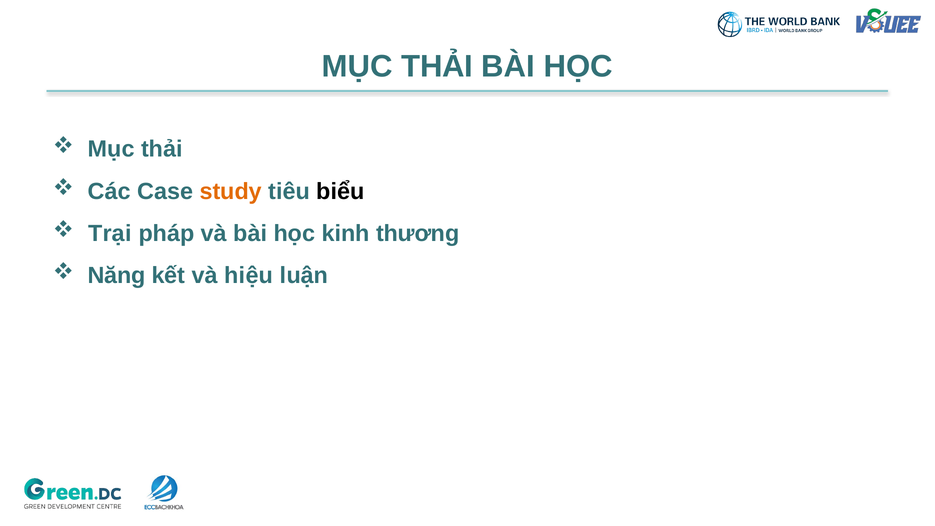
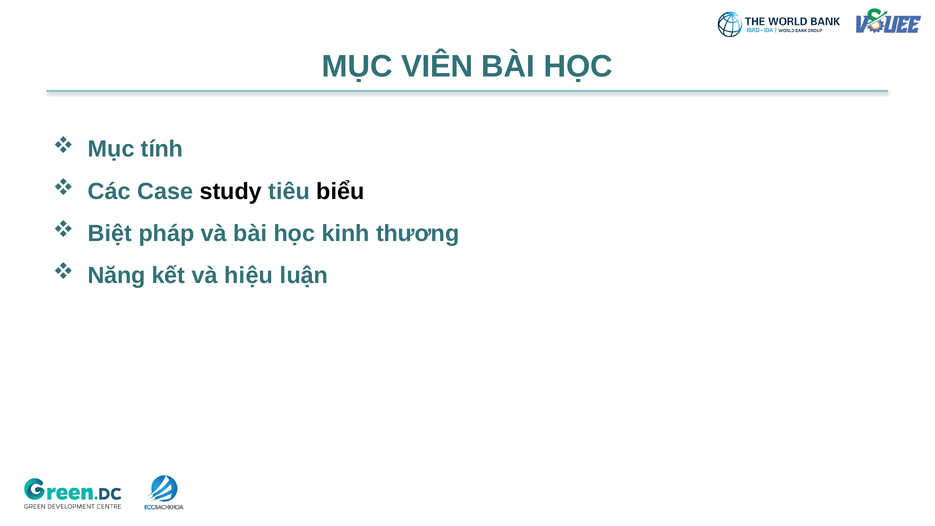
THẢI at (437, 66): THẢI -> VIÊN
thải at (162, 149): thải -> tính
study colour: orange -> black
Trại: Trại -> Biệt
